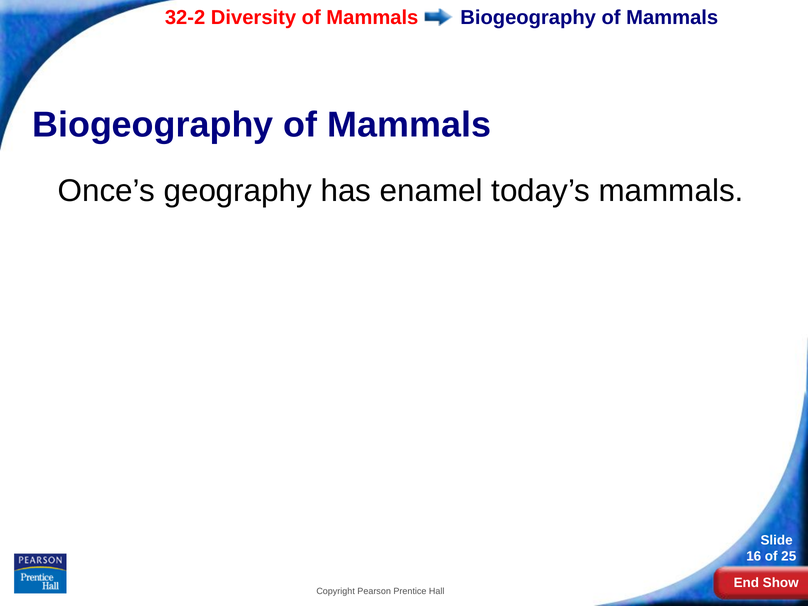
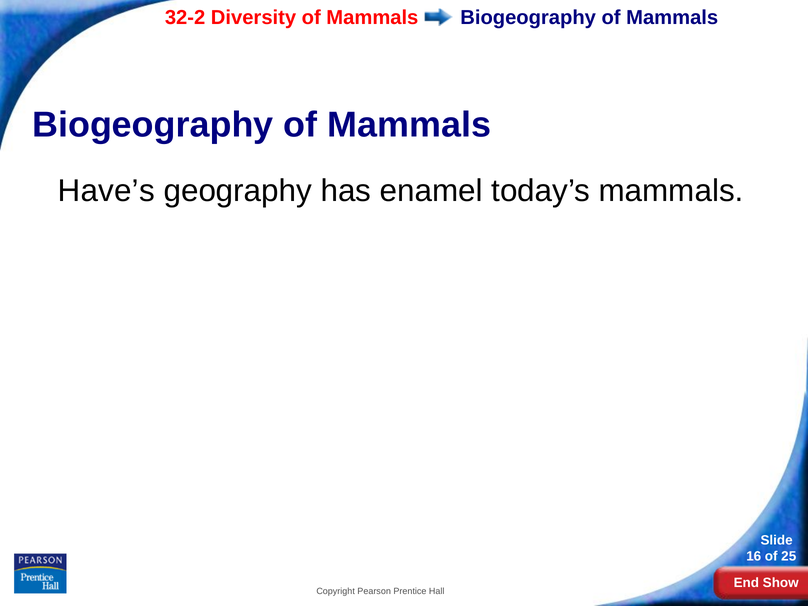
Once’s: Once’s -> Have’s
